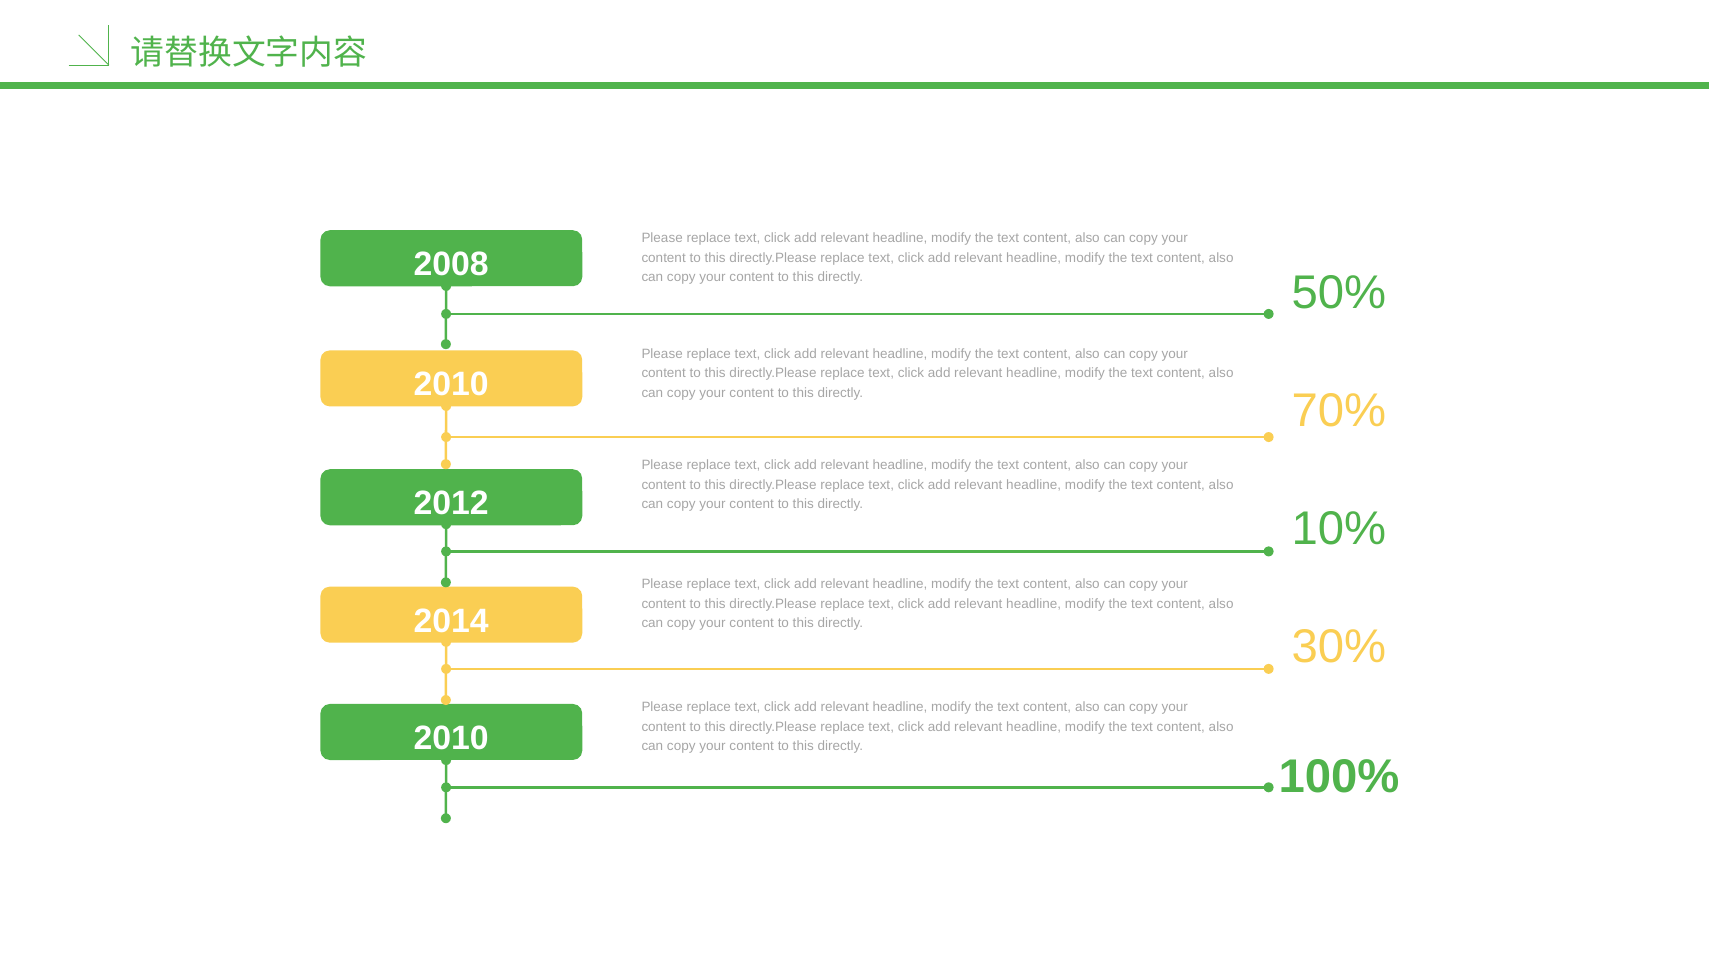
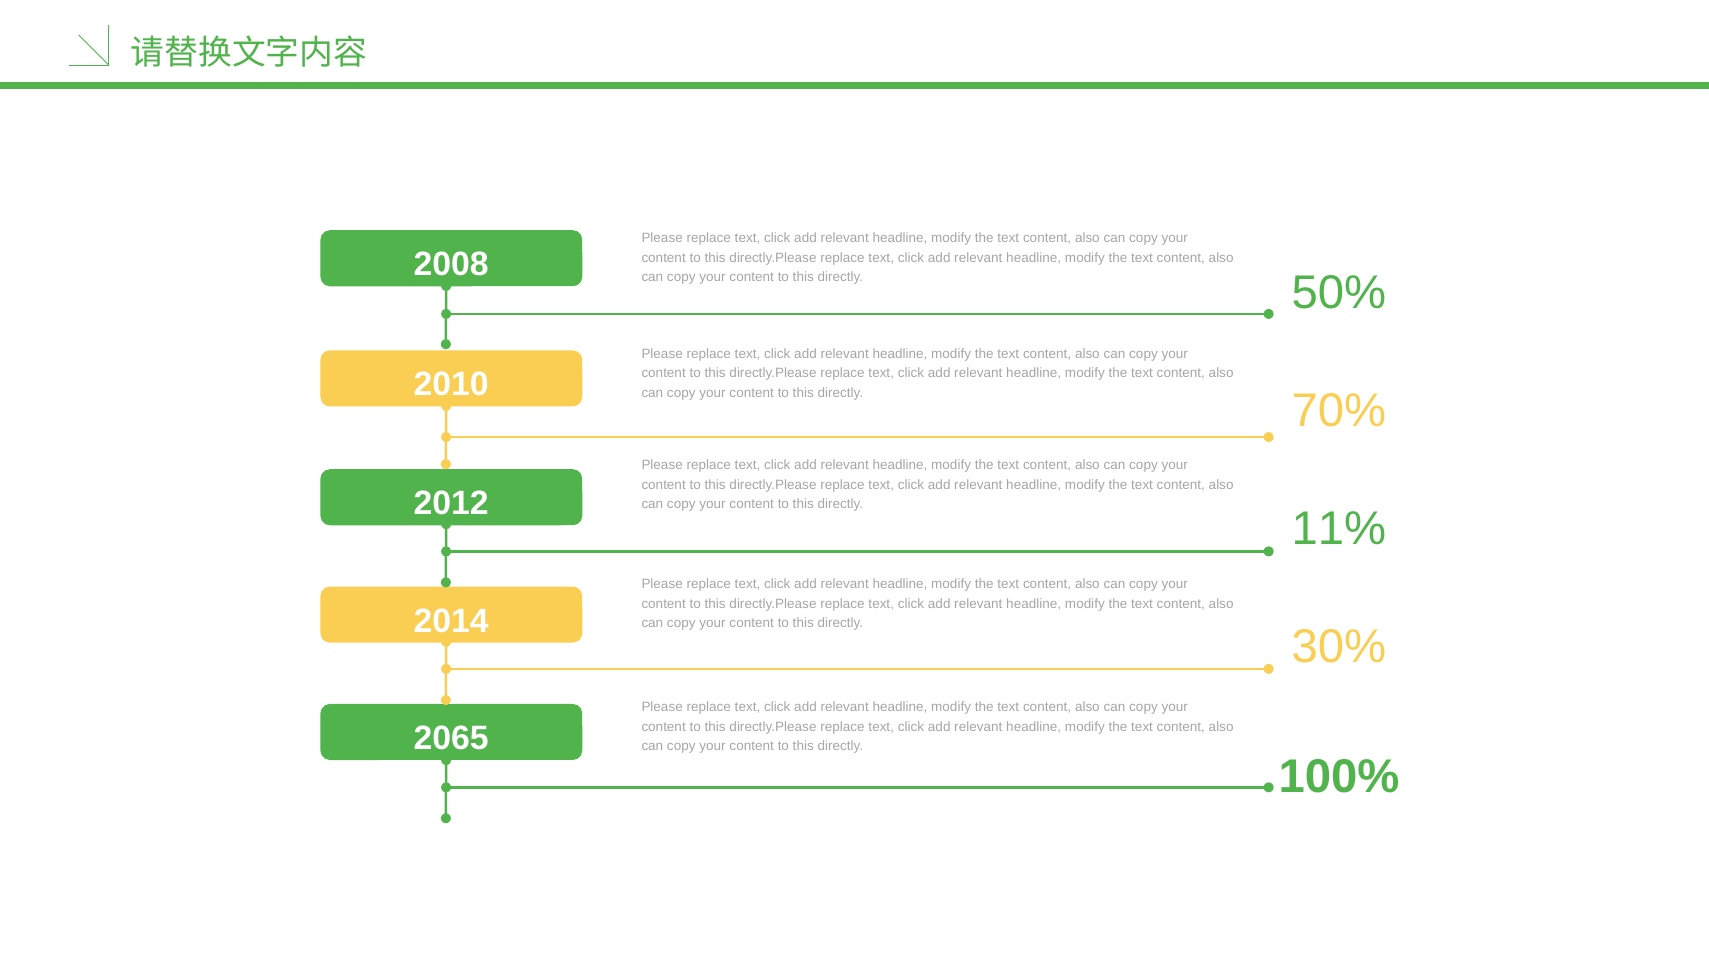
10%: 10% -> 11%
2010 at (451, 739): 2010 -> 2065
